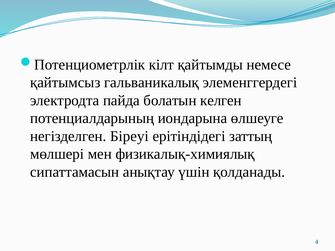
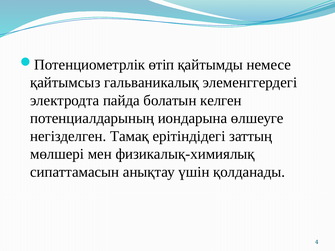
кілт: кілт -> өтіп
Біреуі: Біреуі -> Тамақ
